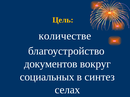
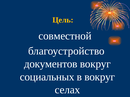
количестве: количестве -> совместной
в синтез: синтез -> вокруг
